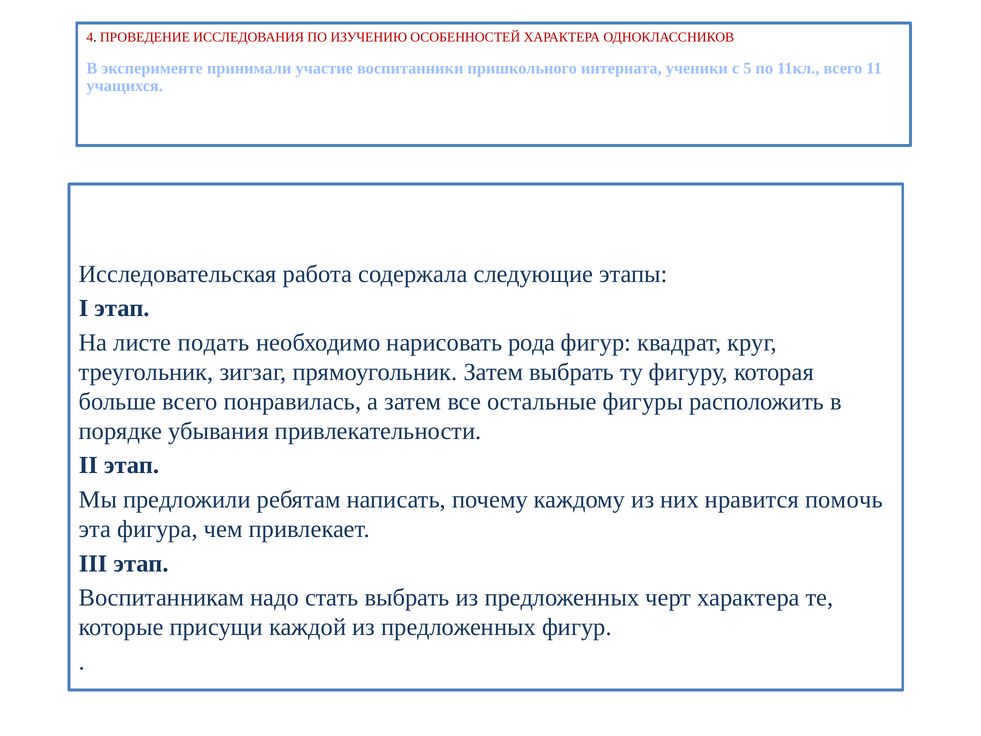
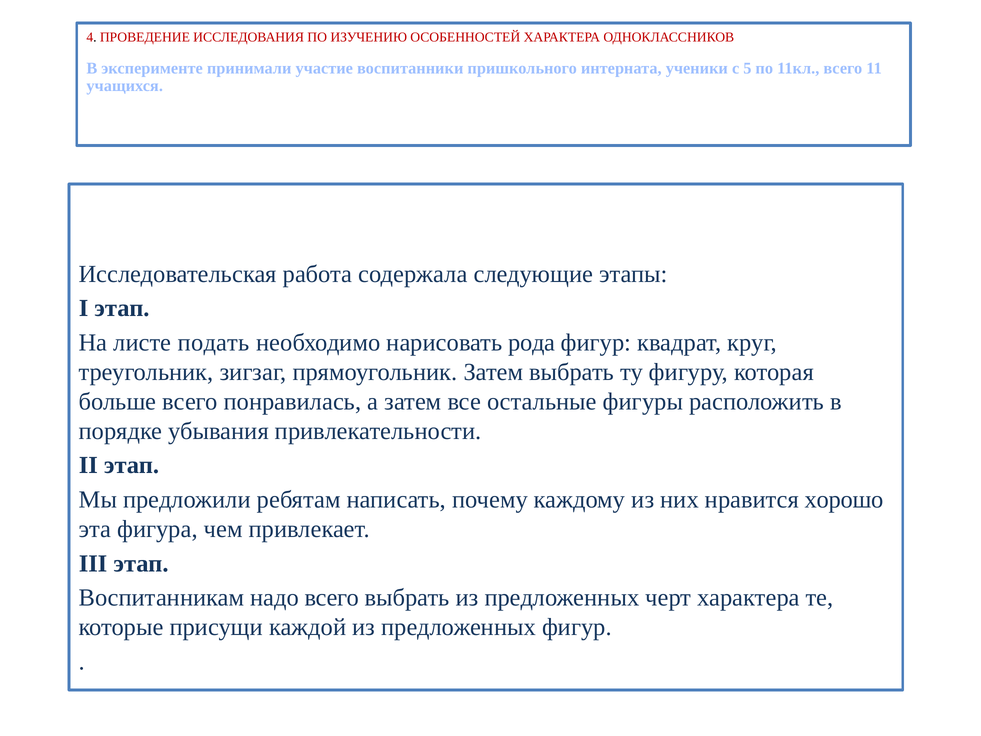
помочь: помочь -> хорошо
надо стать: стать -> всего
